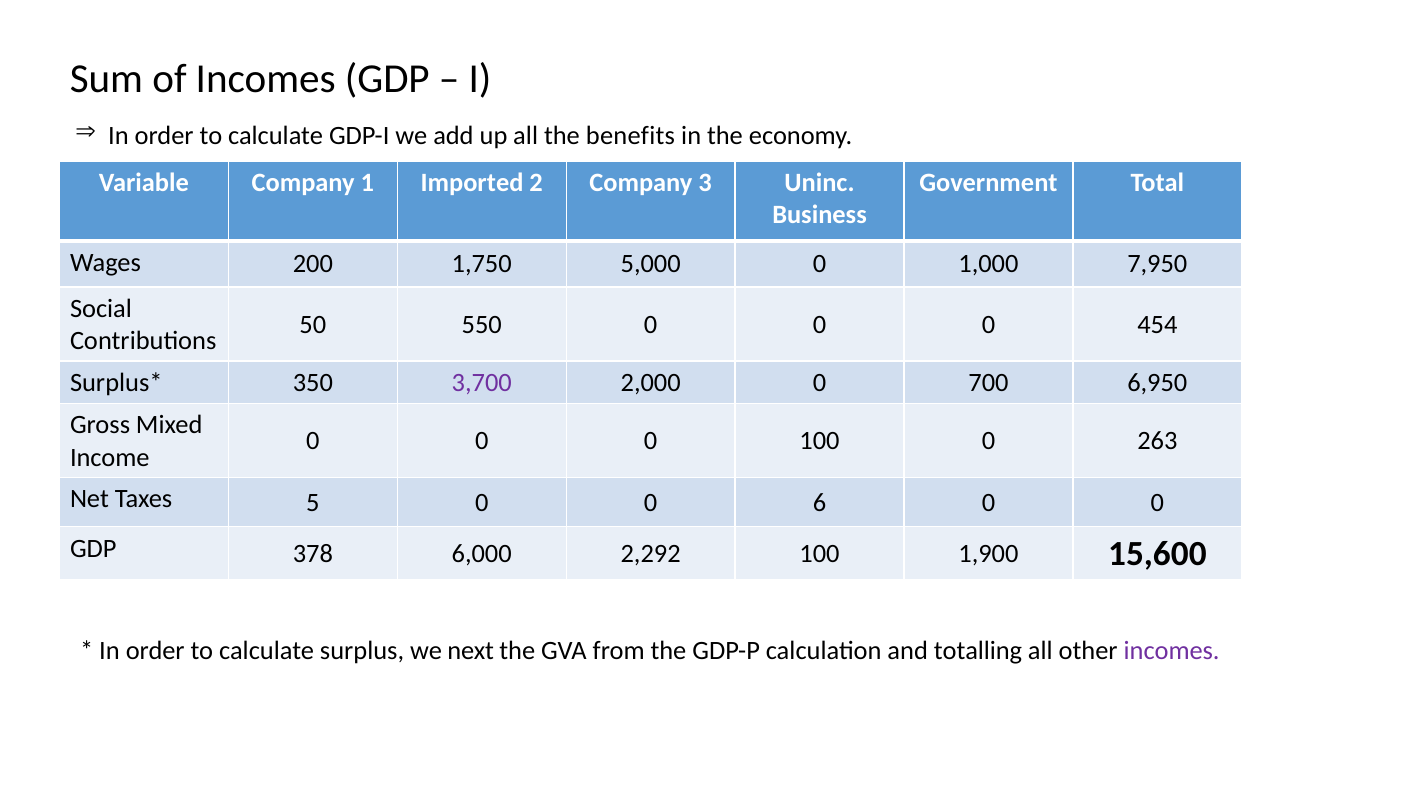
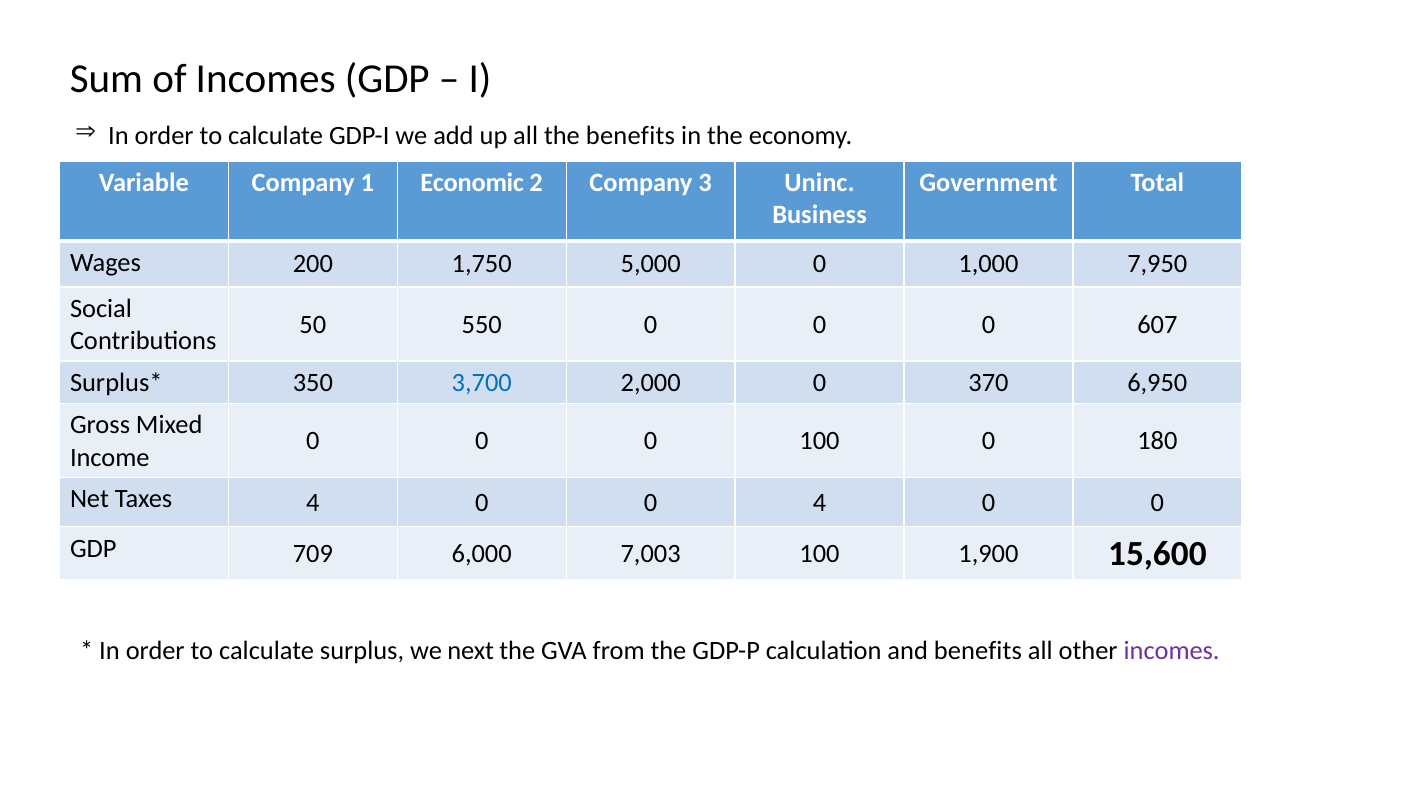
Imported: Imported -> Economic
454: 454 -> 607
3,700 colour: purple -> blue
700: 700 -> 370
263: 263 -> 180
Taxes 5: 5 -> 4
0 6: 6 -> 4
378: 378 -> 709
2,292: 2,292 -> 7,003
and totalling: totalling -> benefits
